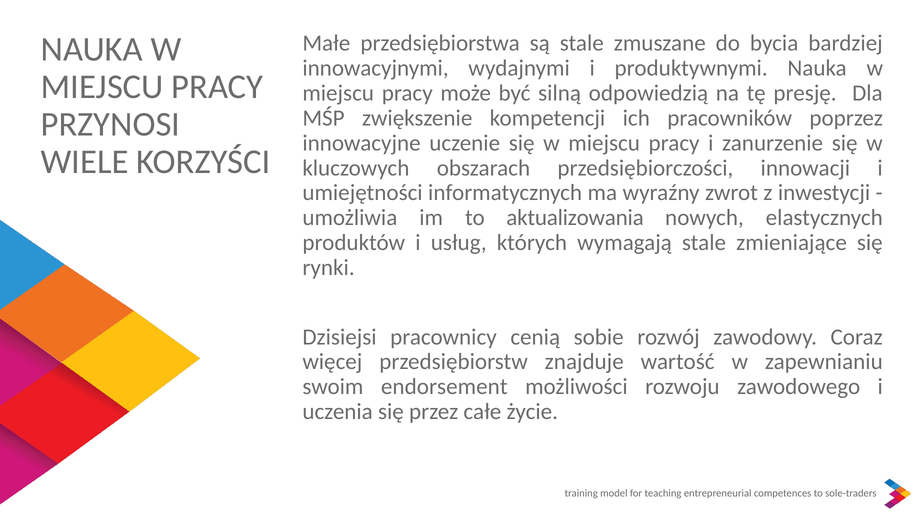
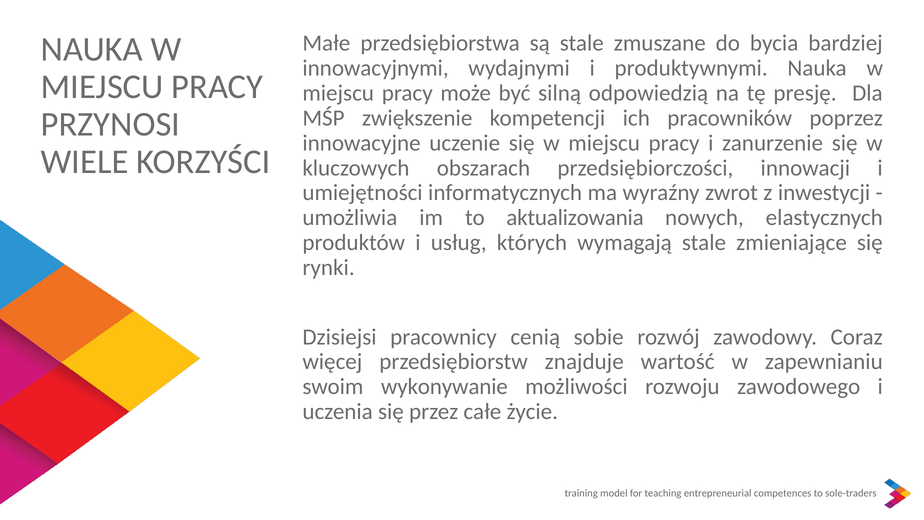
endorsement: endorsement -> wykonywanie
